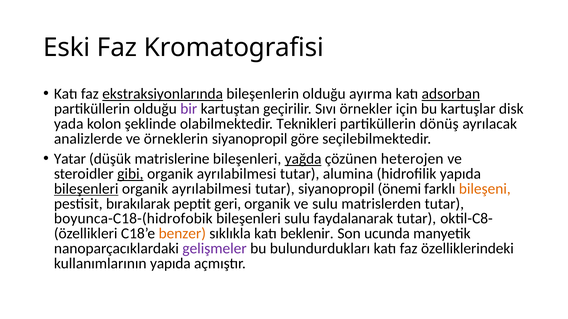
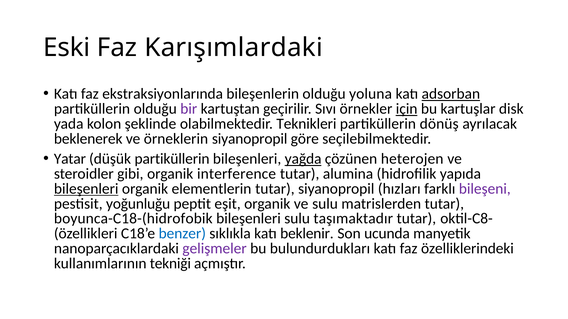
Kromatografisi: Kromatografisi -> Karışımlardaki
ekstraksiyonlarında underline: present -> none
ayırma: ayırma -> yoluna
için underline: none -> present
analizlerde: analizlerde -> beklenerek
düşük matrislerine: matrislerine -> partiküllerin
gibi underline: present -> none
ayrılabilmesi at (237, 174): ayrılabilmesi -> interference
ayrılabilmesi at (211, 189): ayrılabilmesi -> elementlerin
önemi: önemi -> hızları
bileşeni colour: orange -> purple
bırakılarak: bırakılarak -> yoğunluğu
geri: geri -> eşit
faydalanarak: faydalanarak -> taşımaktadır
benzer colour: orange -> blue
kullanımlarının yapıda: yapıda -> tekniği
